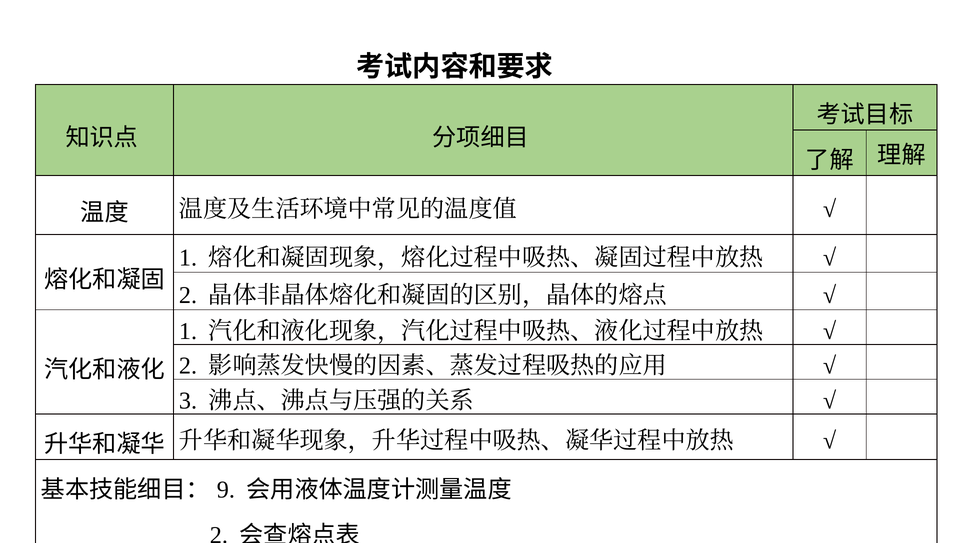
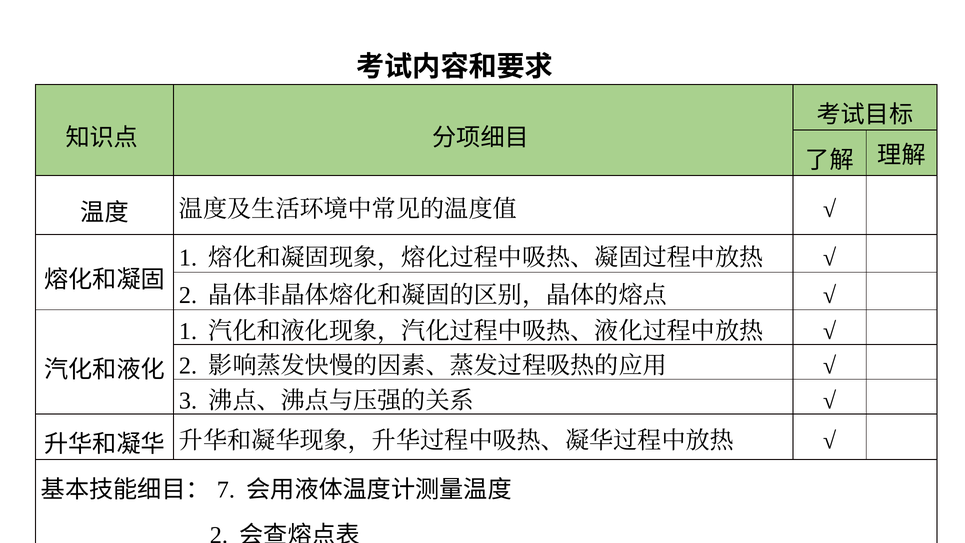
9: 9 -> 7
